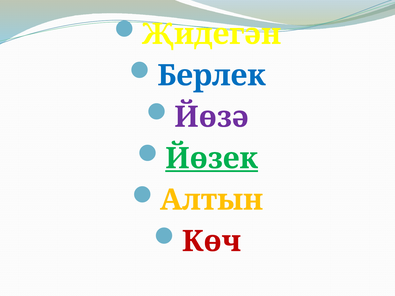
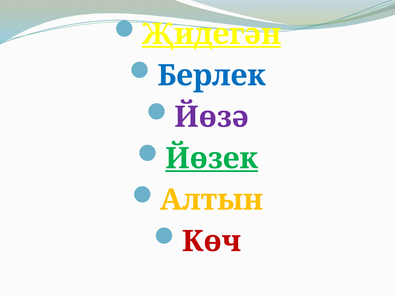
Җидегән underline: none -> present
